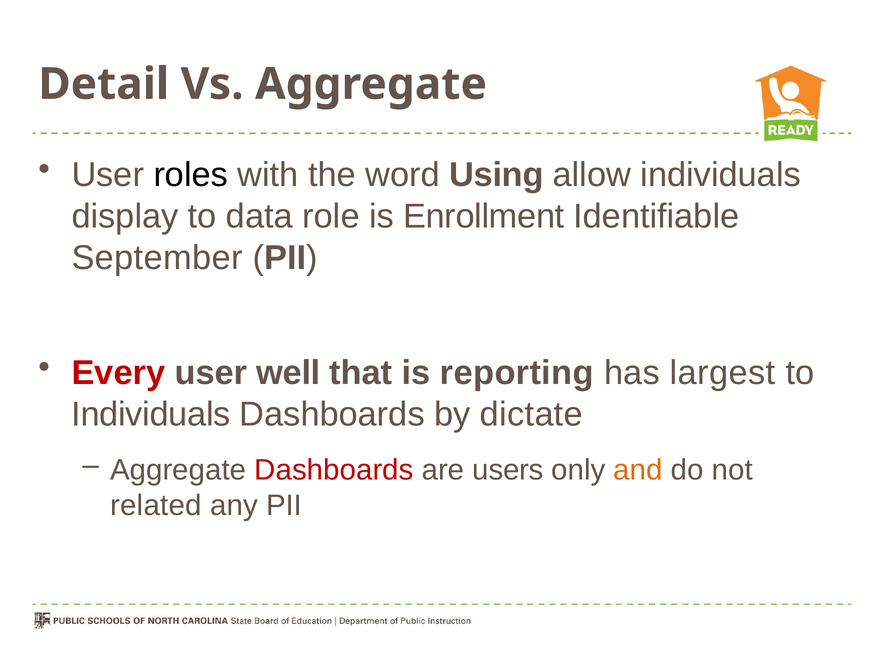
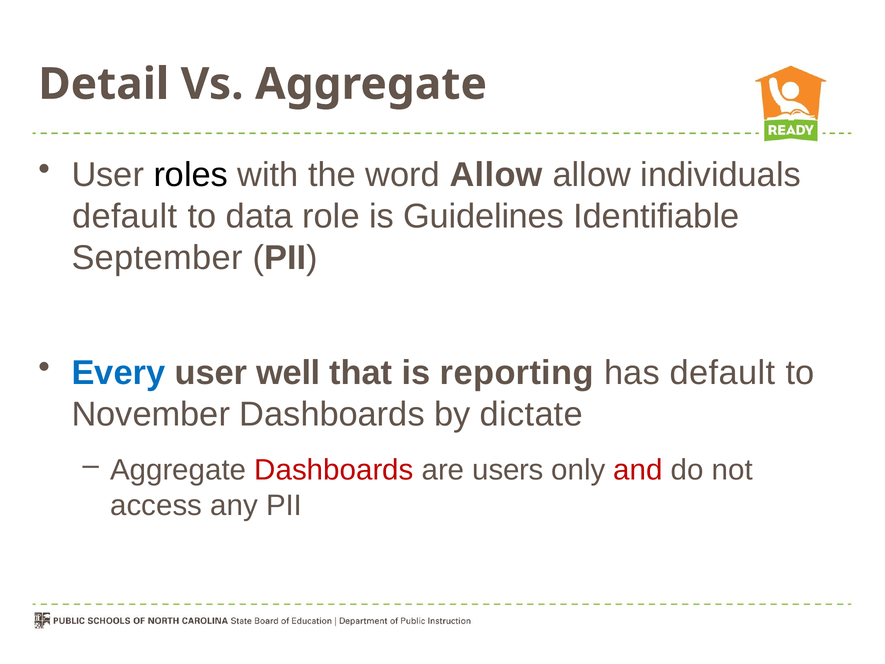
word Using: Using -> Allow
display at (125, 216): display -> default
Enrollment: Enrollment -> Guidelines
Every colour: red -> blue
has largest: largest -> default
Individuals at (151, 414): Individuals -> November
and colour: orange -> red
related: related -> access
